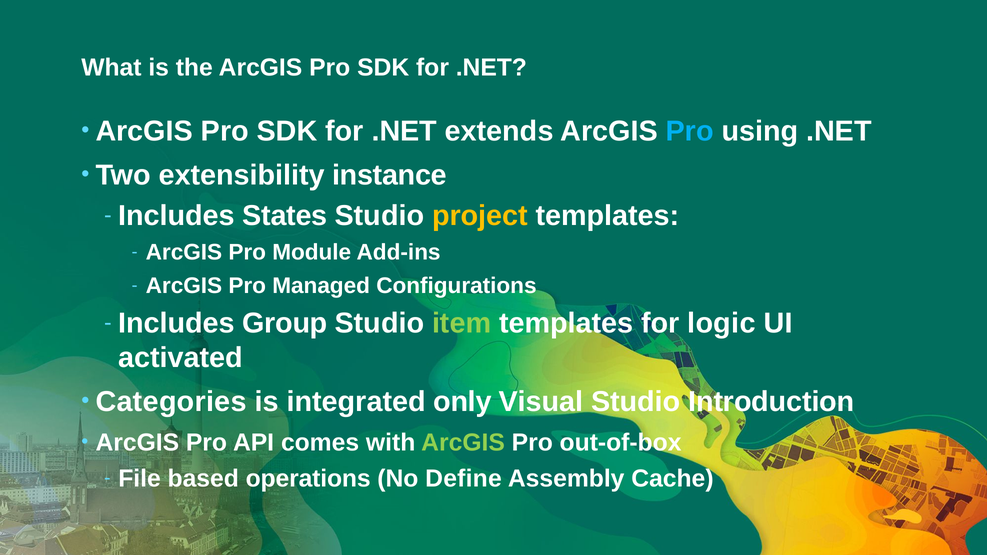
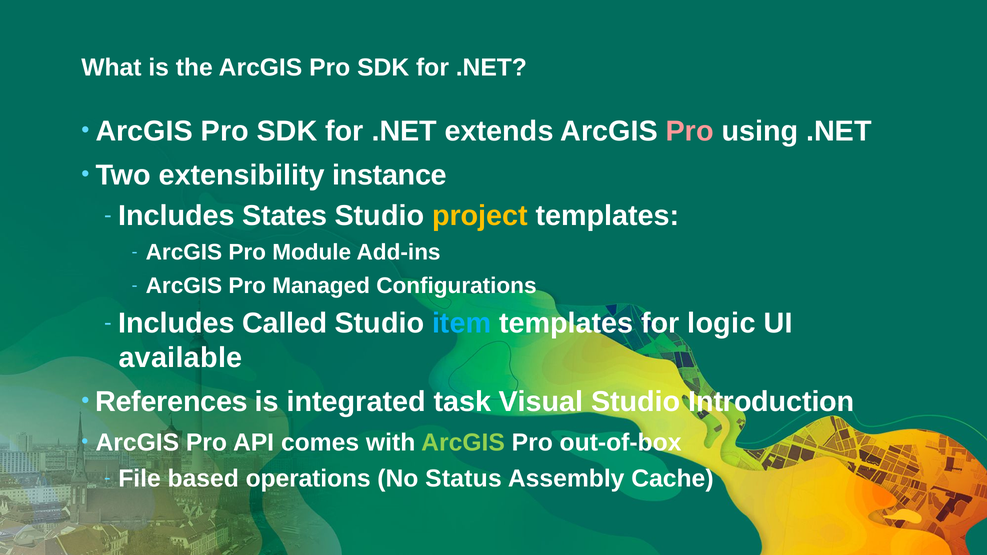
Pro at (690, 131) colour: light blue -> pink
Group: Group -> Called
item colour: light green -> light blue
activated: activated -> available
Categories: Categories -> References
only: only -> task
Define: Define -> Status
